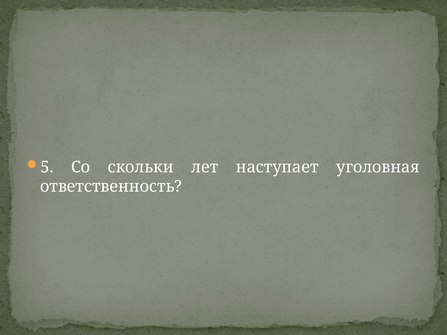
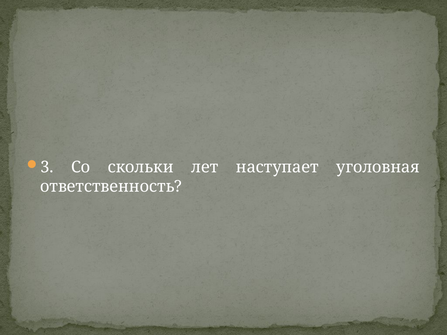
5: 5 -> 3
